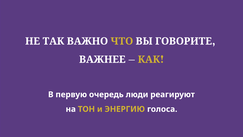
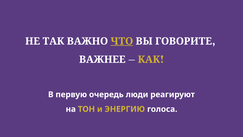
ЧТО underline: none -> present
